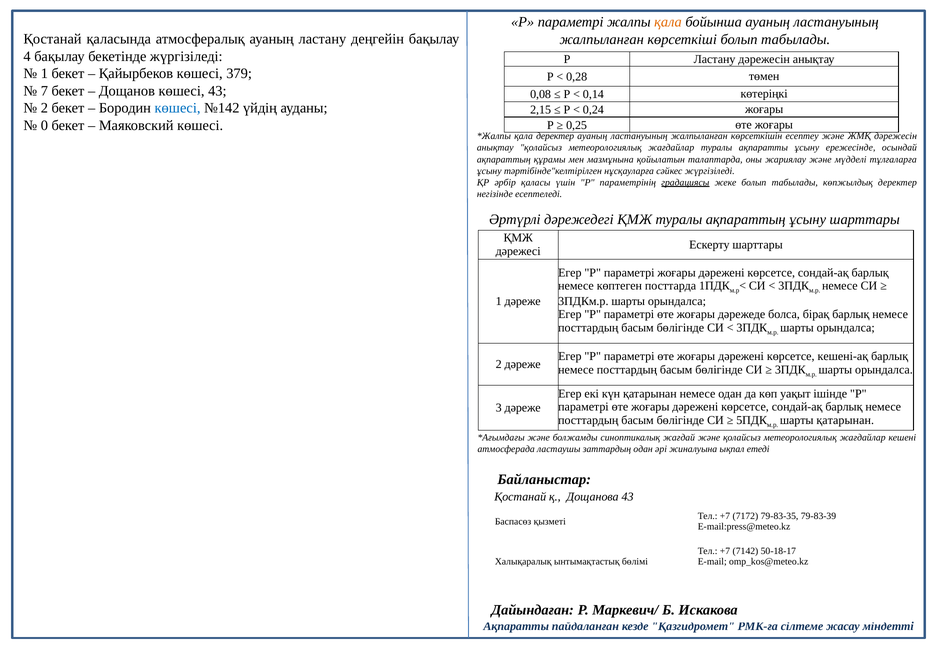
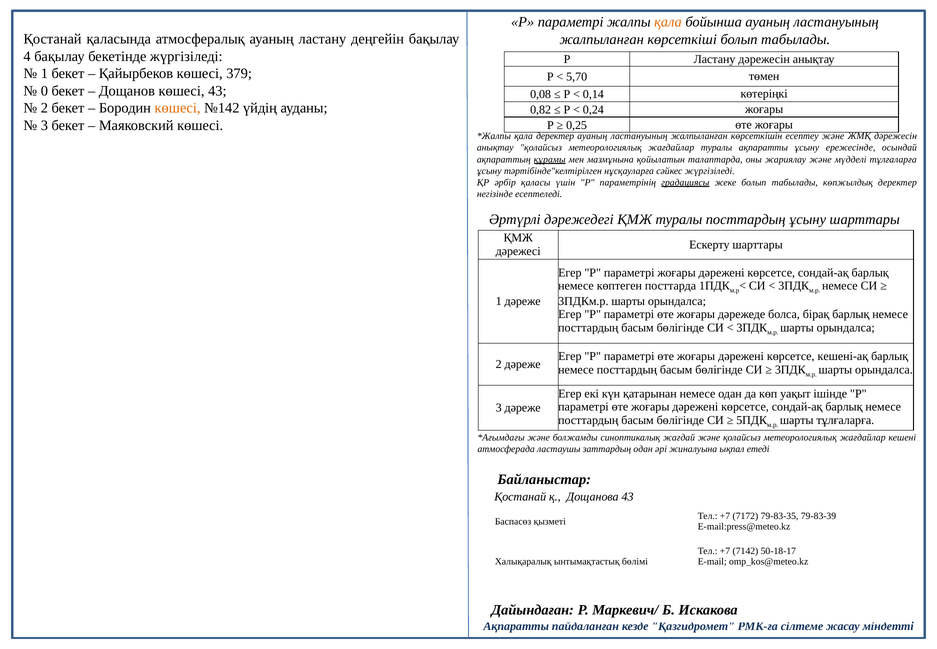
0,28: 0,28 -> 5,70
7: 7 -> 0
көшесі at (178, 108) colour: blue -> orange
2,15: 2,15 -> 0,82
0 at (44, 125): 0 -> 3
құрамы underline: none -> present
туралы ақпараттың: ақпараттың -> посттардың
шарты қатарынан: қатарынан -> тұлғаларға
